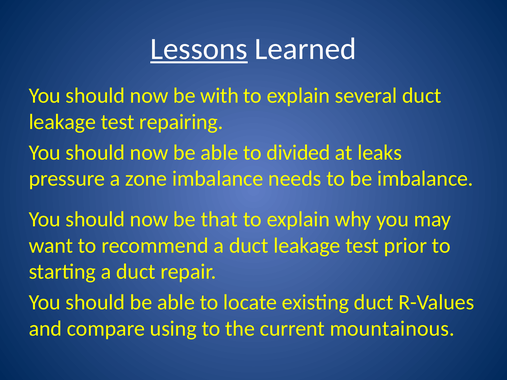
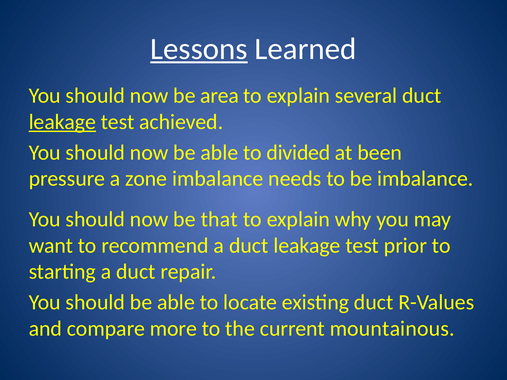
with: with -> area
leakage at (62, 122) underline: none -> present
repairing: repairing -> achieved
leaks: leaks -> been
using: using -> more
